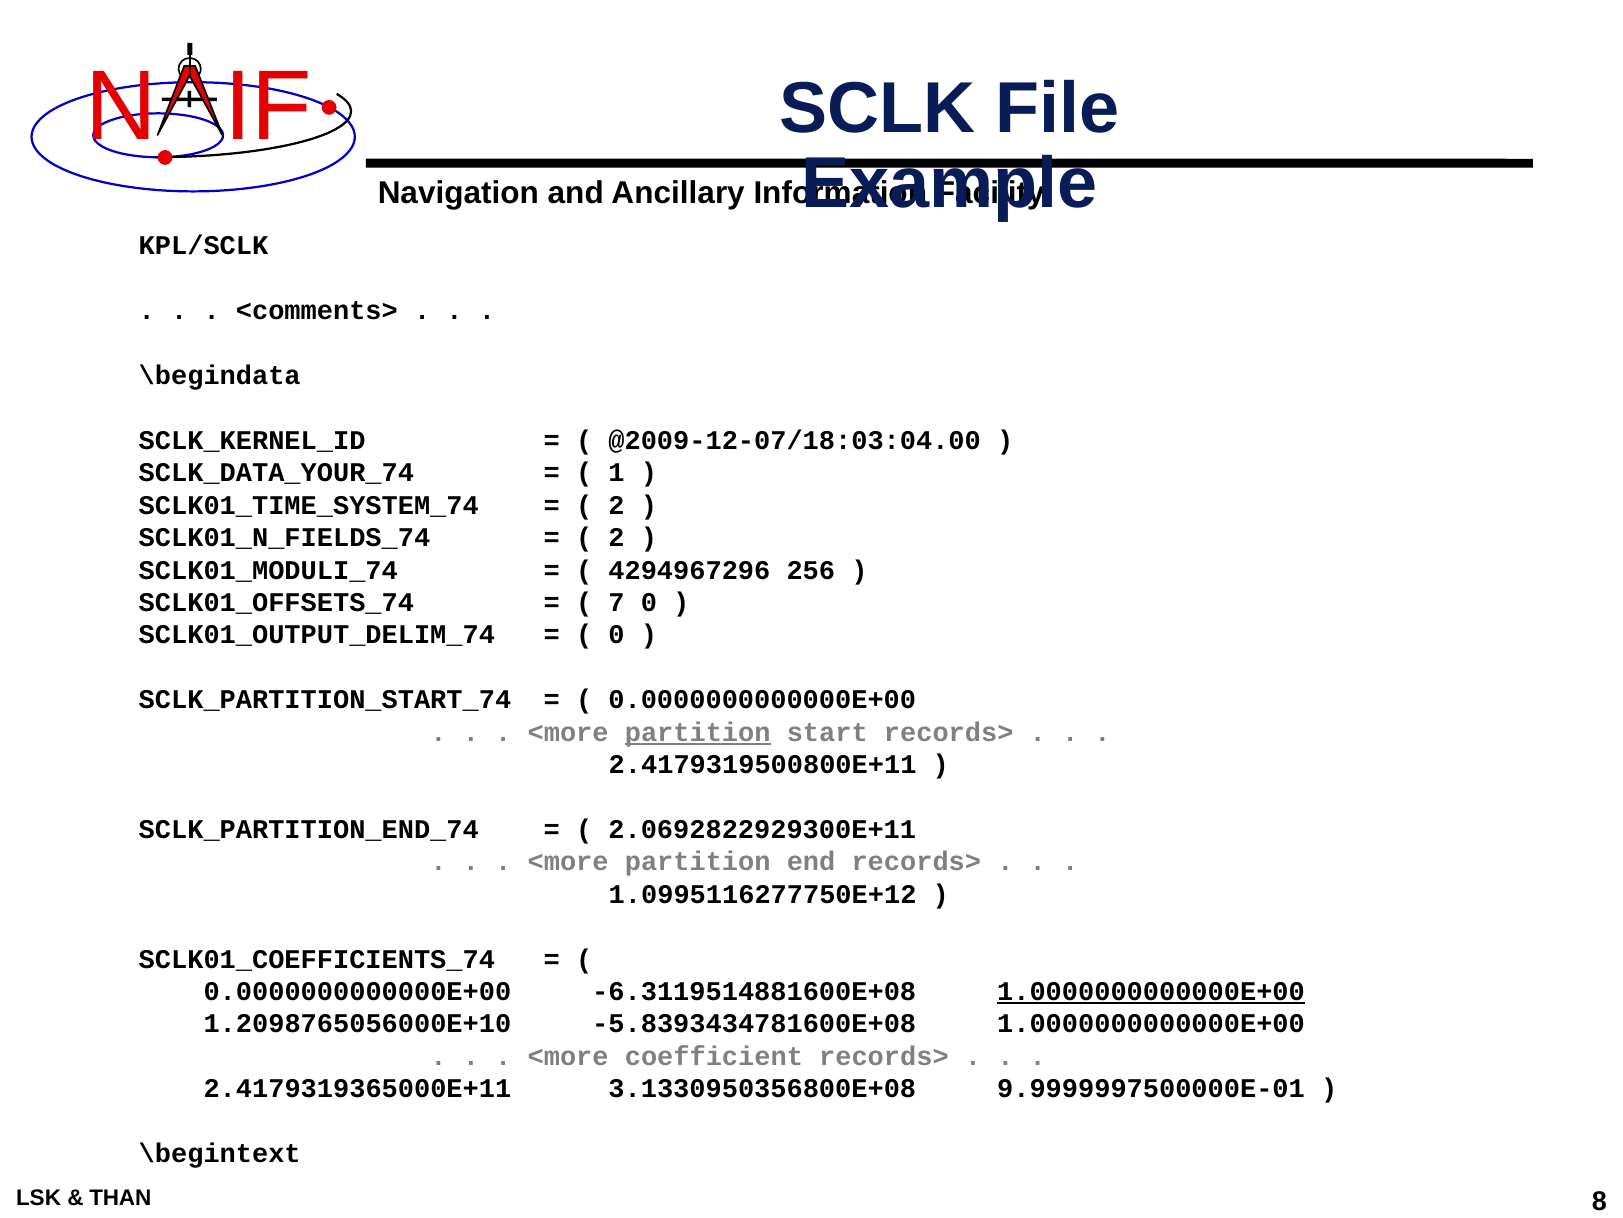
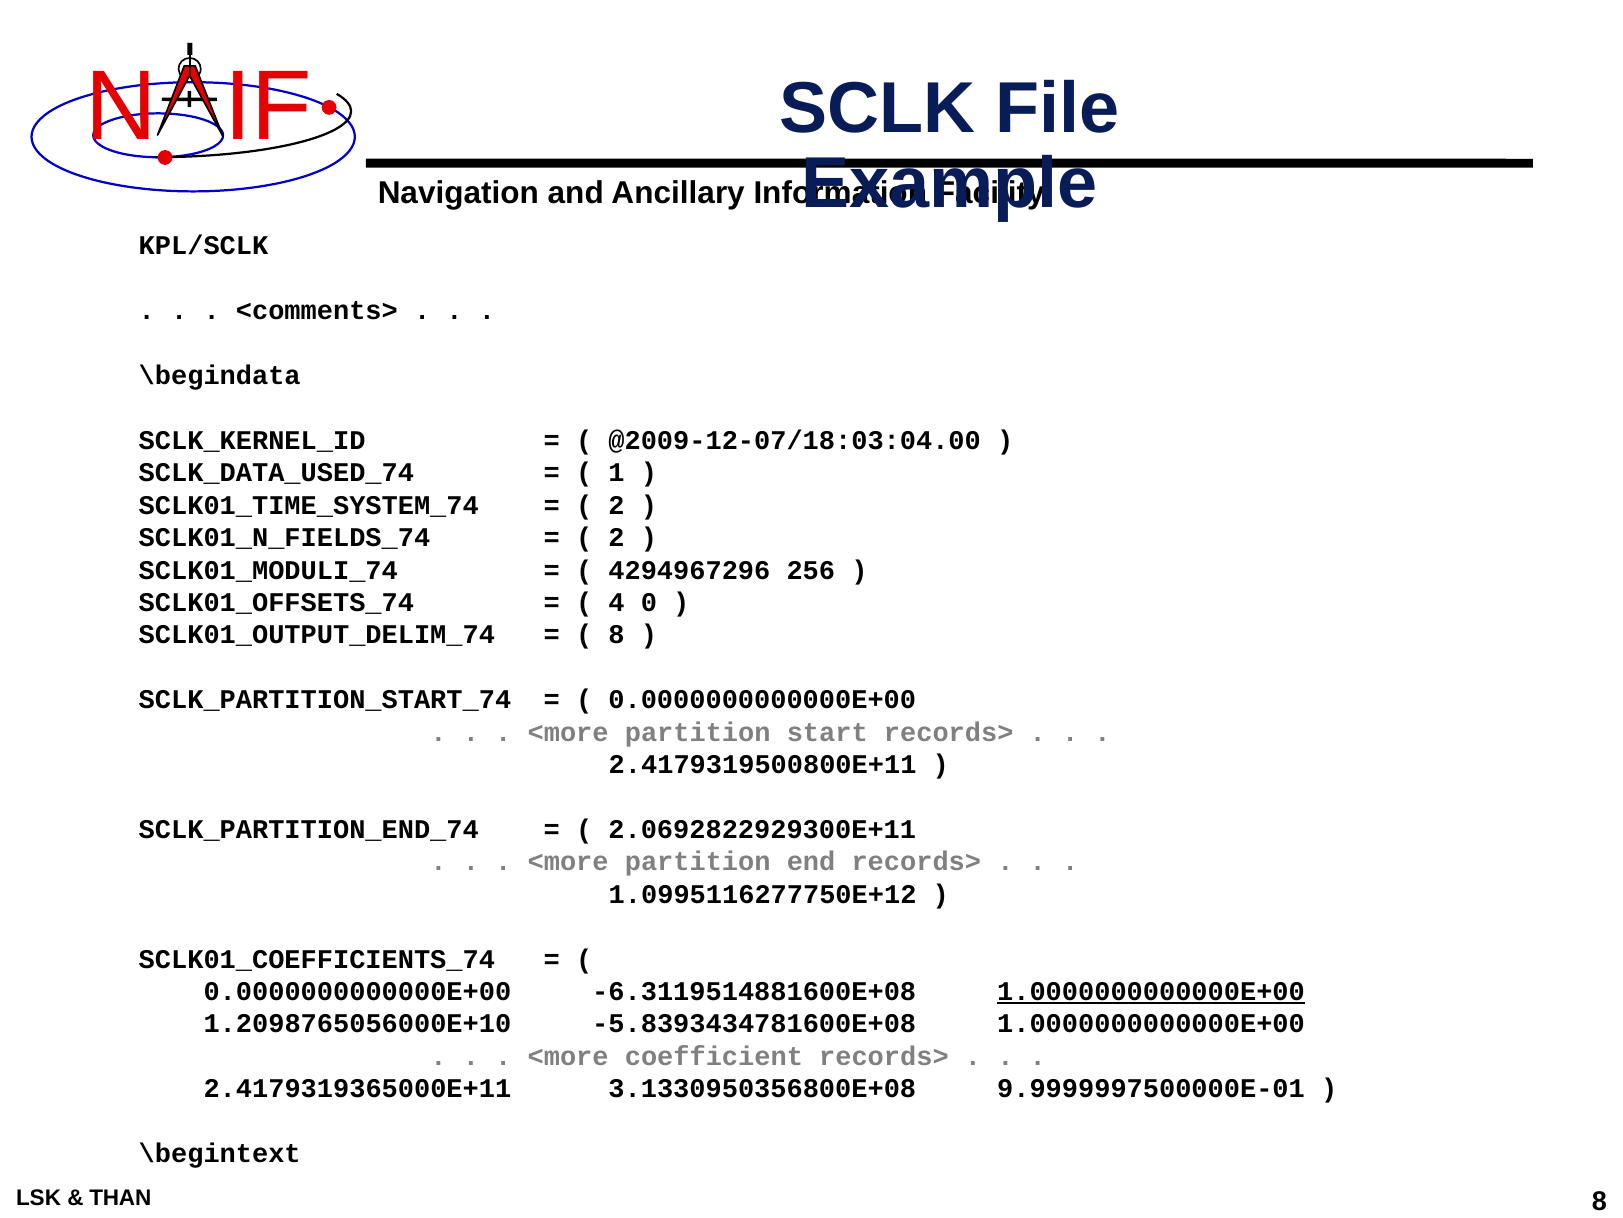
SCLK_DATA_YOUR_74: SCLK_DATA_YOUR_74 -> SCLK_DATA_USED_74
7: 7 -> 4
0 at (616, 635): 0 -> 8
partition at (698, 732) underline: present -> none
